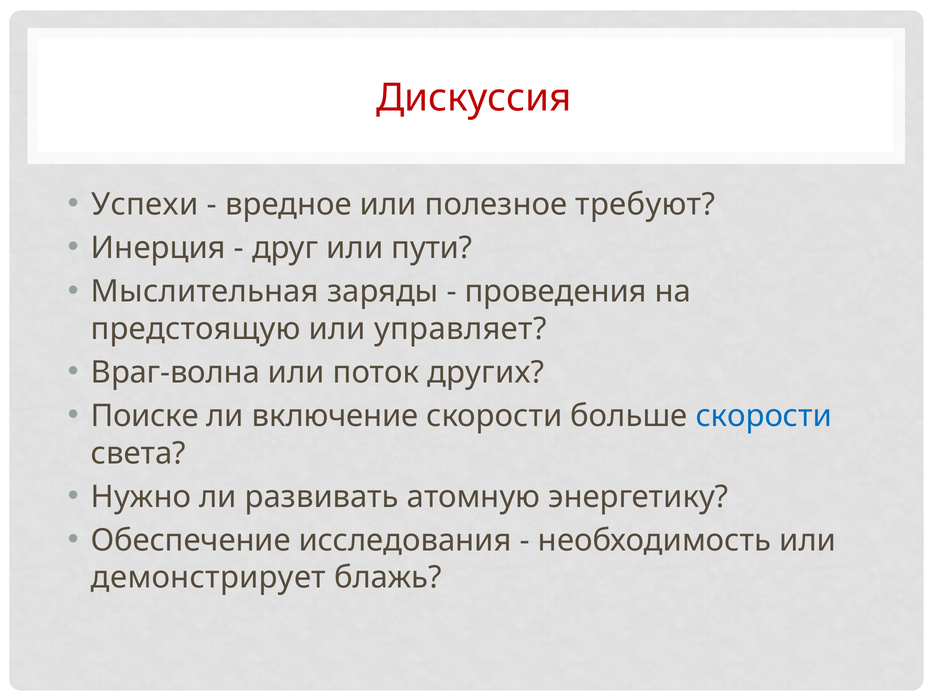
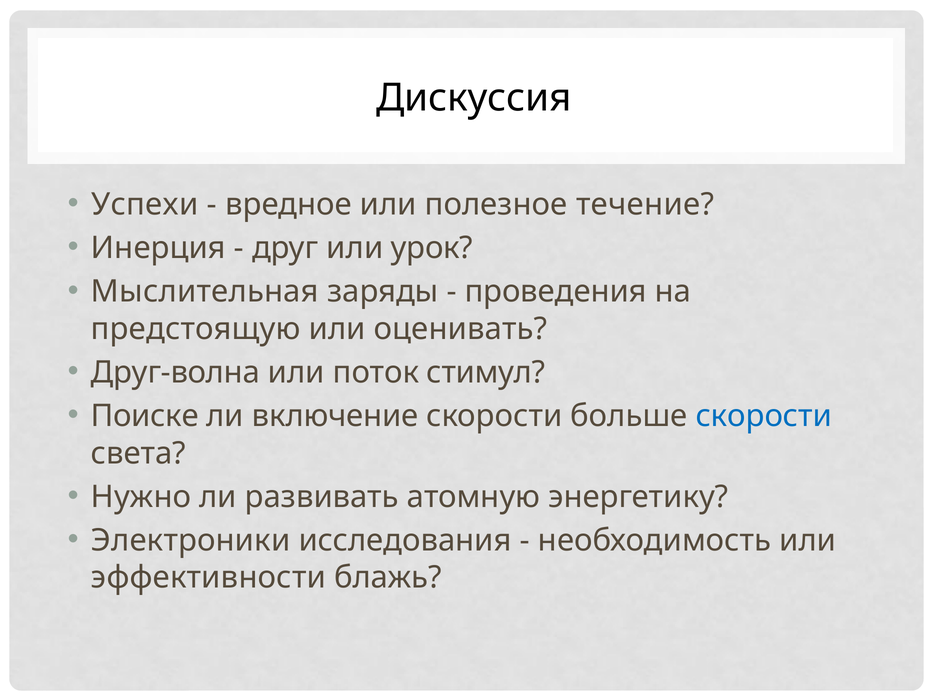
Дискуссия colour: red -> black
требуют: требуют -> течение
пути: пути -> урок
управляет: управляет -> оценивать
Враг-волна: Враг-волна -> Друг-волна
других: других -> стимул
Обеспечение: Обеспечение -> Электроники
демонстрирует: демонстрирует -> эффективности
